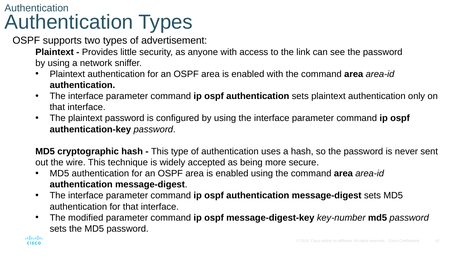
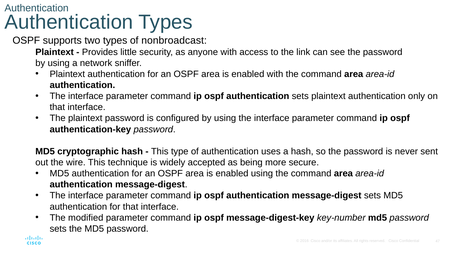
advertisement: advertisement -> nonbroadcast
